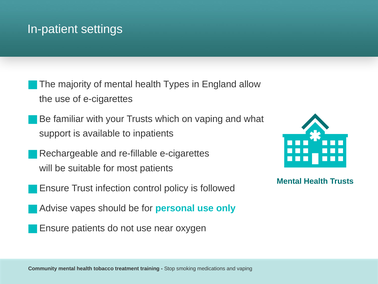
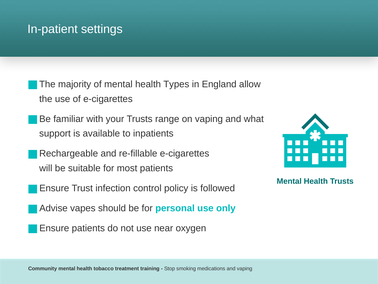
which: which -> range
